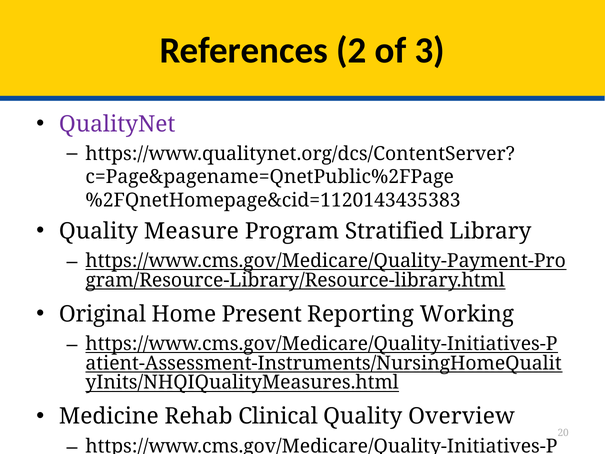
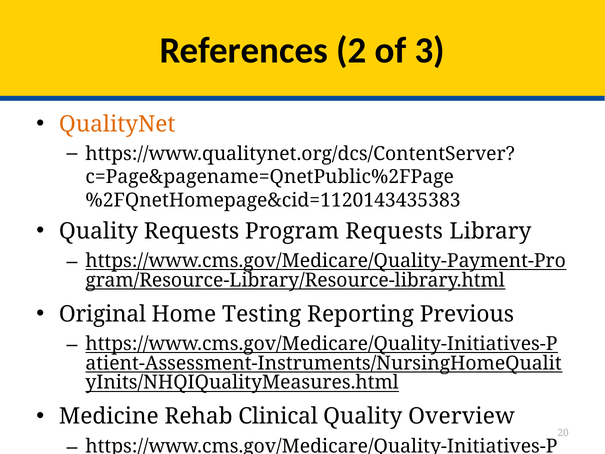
QualityNet colour: purple -> orange
Quality Measure: Measure -> Requests
Program Stratified: Stratified -> Requests
Present: Present -> Testing
Working: Working -> Previous
